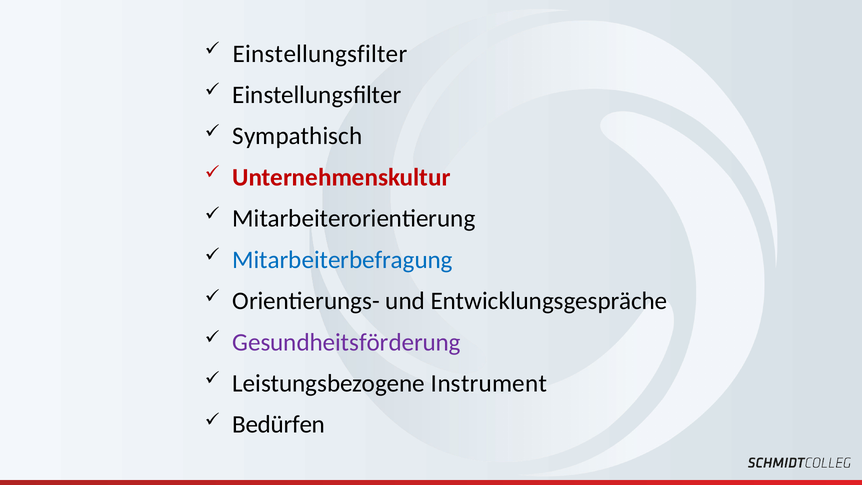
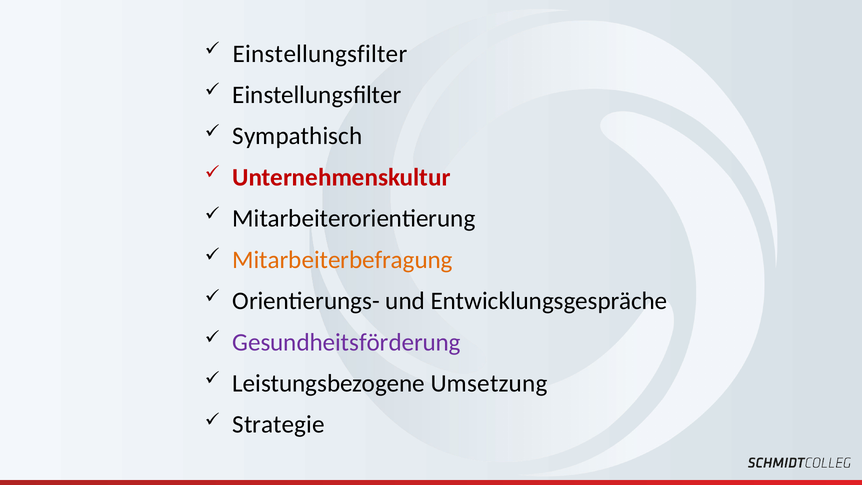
Mitarbeiterbefragung colour: blue -> orange
Instrument: Instrument -> Umsetzung
Bedürfen: Bedürfen -> Strategie
